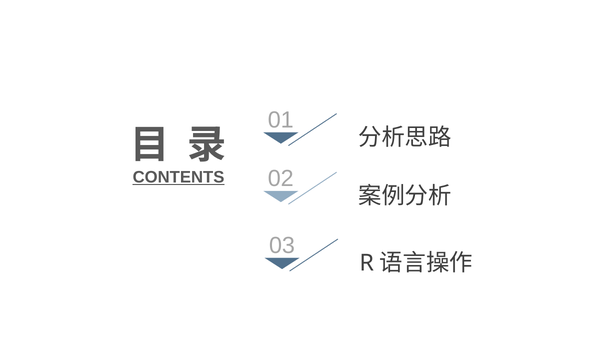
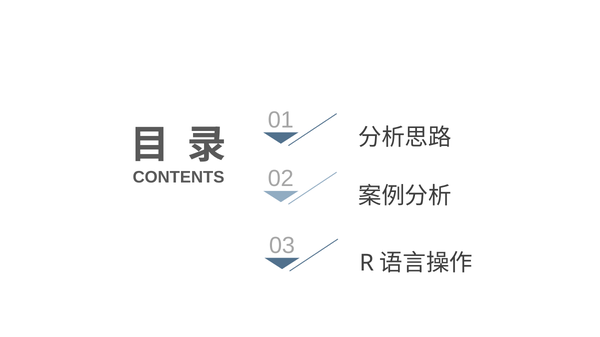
CONTENTS underline: present -> none
